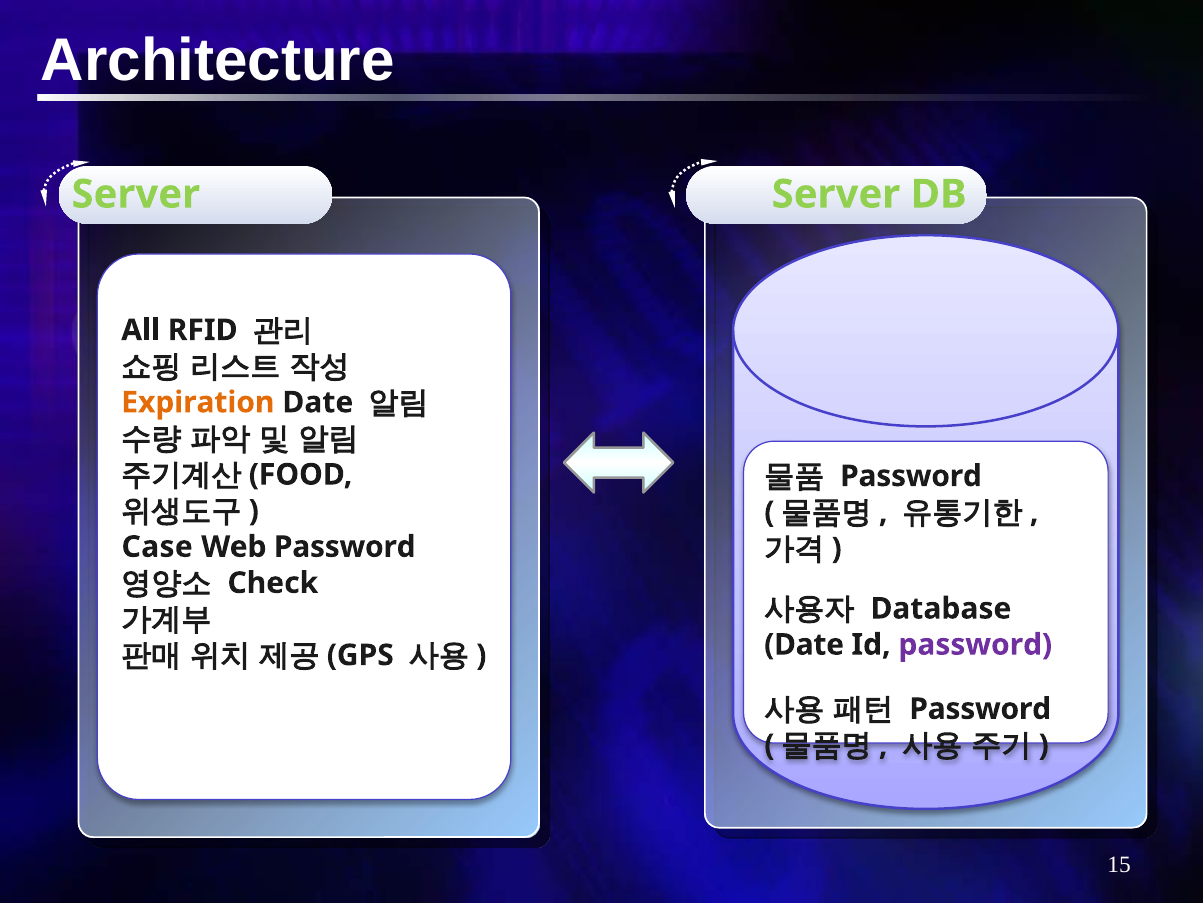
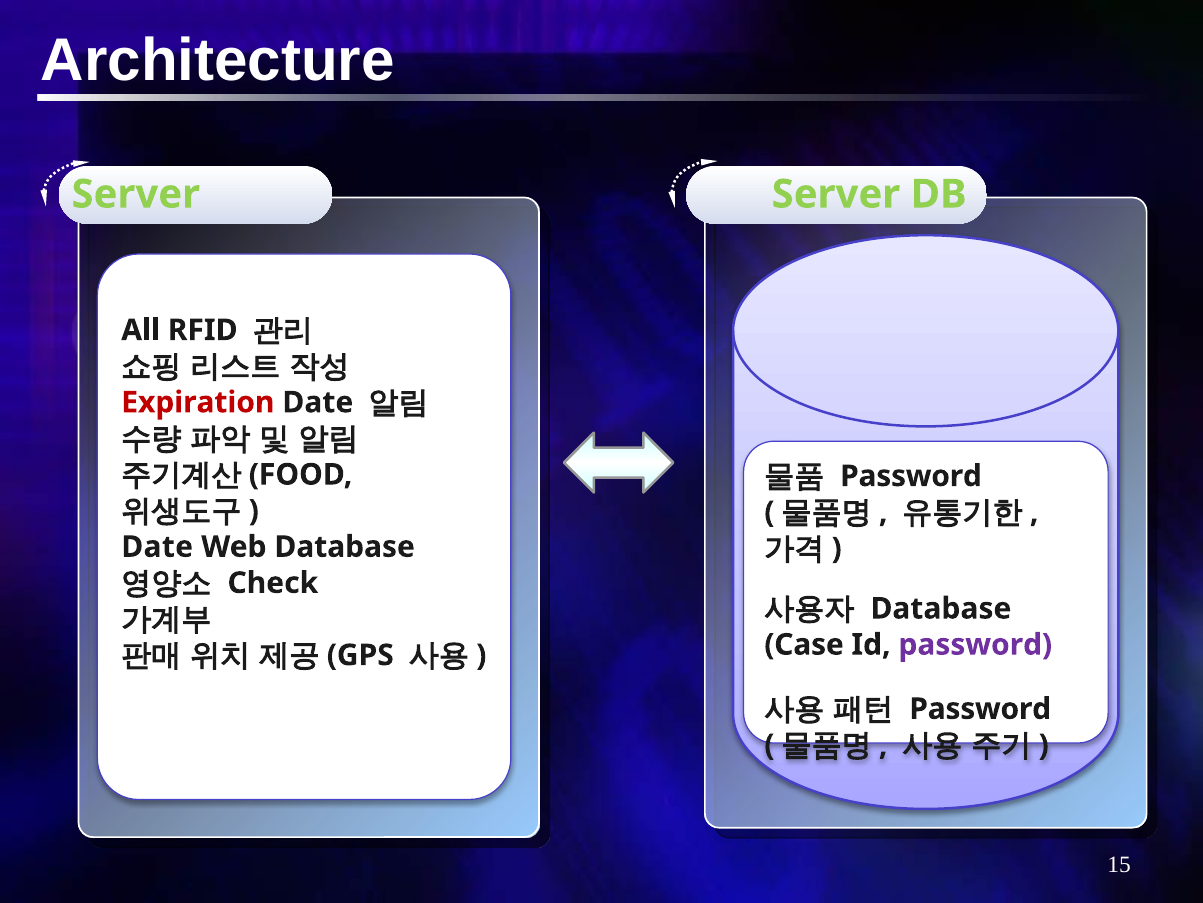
Expiration colour: orange -> red
Case at (157, 546): Case -> Date
Web Password: Password -> Database
Date at (804, 644): Date -> Case
